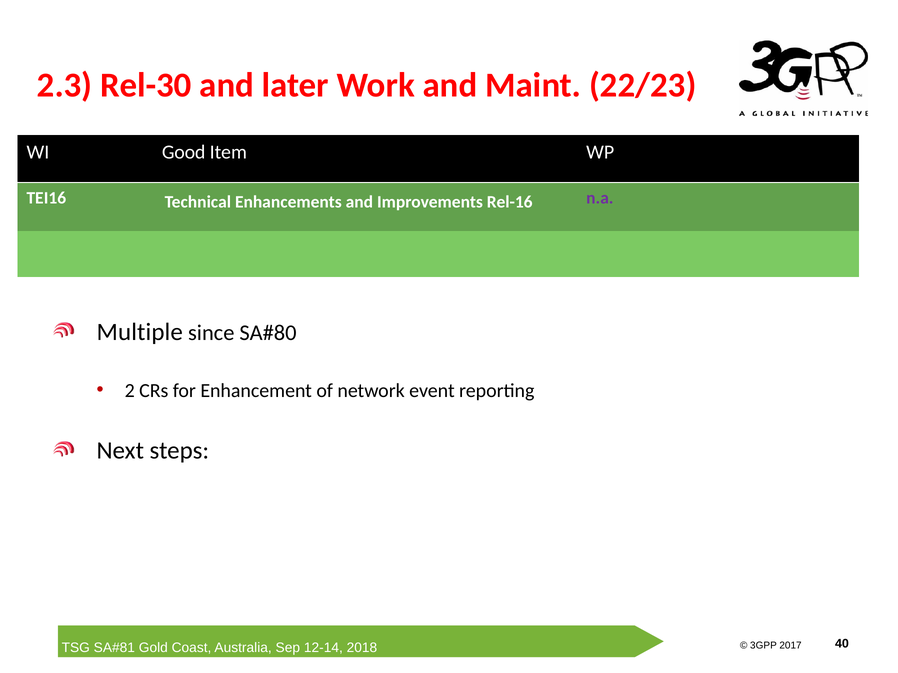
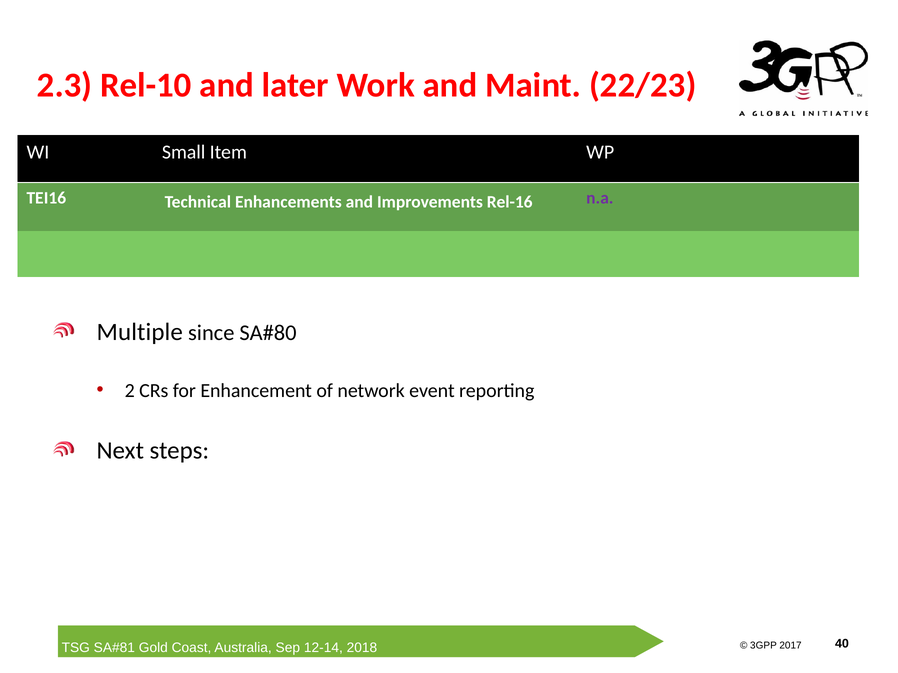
Rel-30: Rel-30 -> Rel-10
Good: Good -> Small
